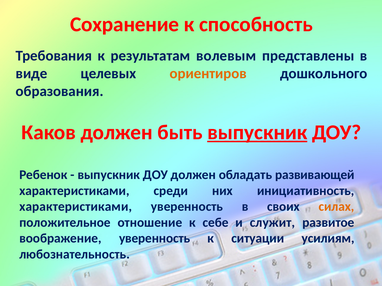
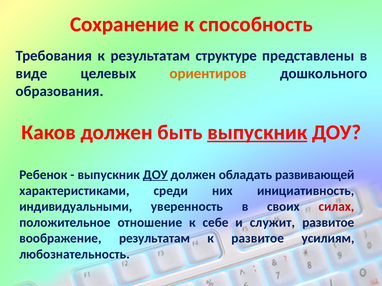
волевым: волевым -> структуре
ДОУ at (155, 175) underline: none -> present
характеристиками at (76, 207): характеристиками -> индивидуальными
силах colour: orange -> red
воображение уверенность: уверенность -> результатам
к ситуации: ситуации -> развитое
